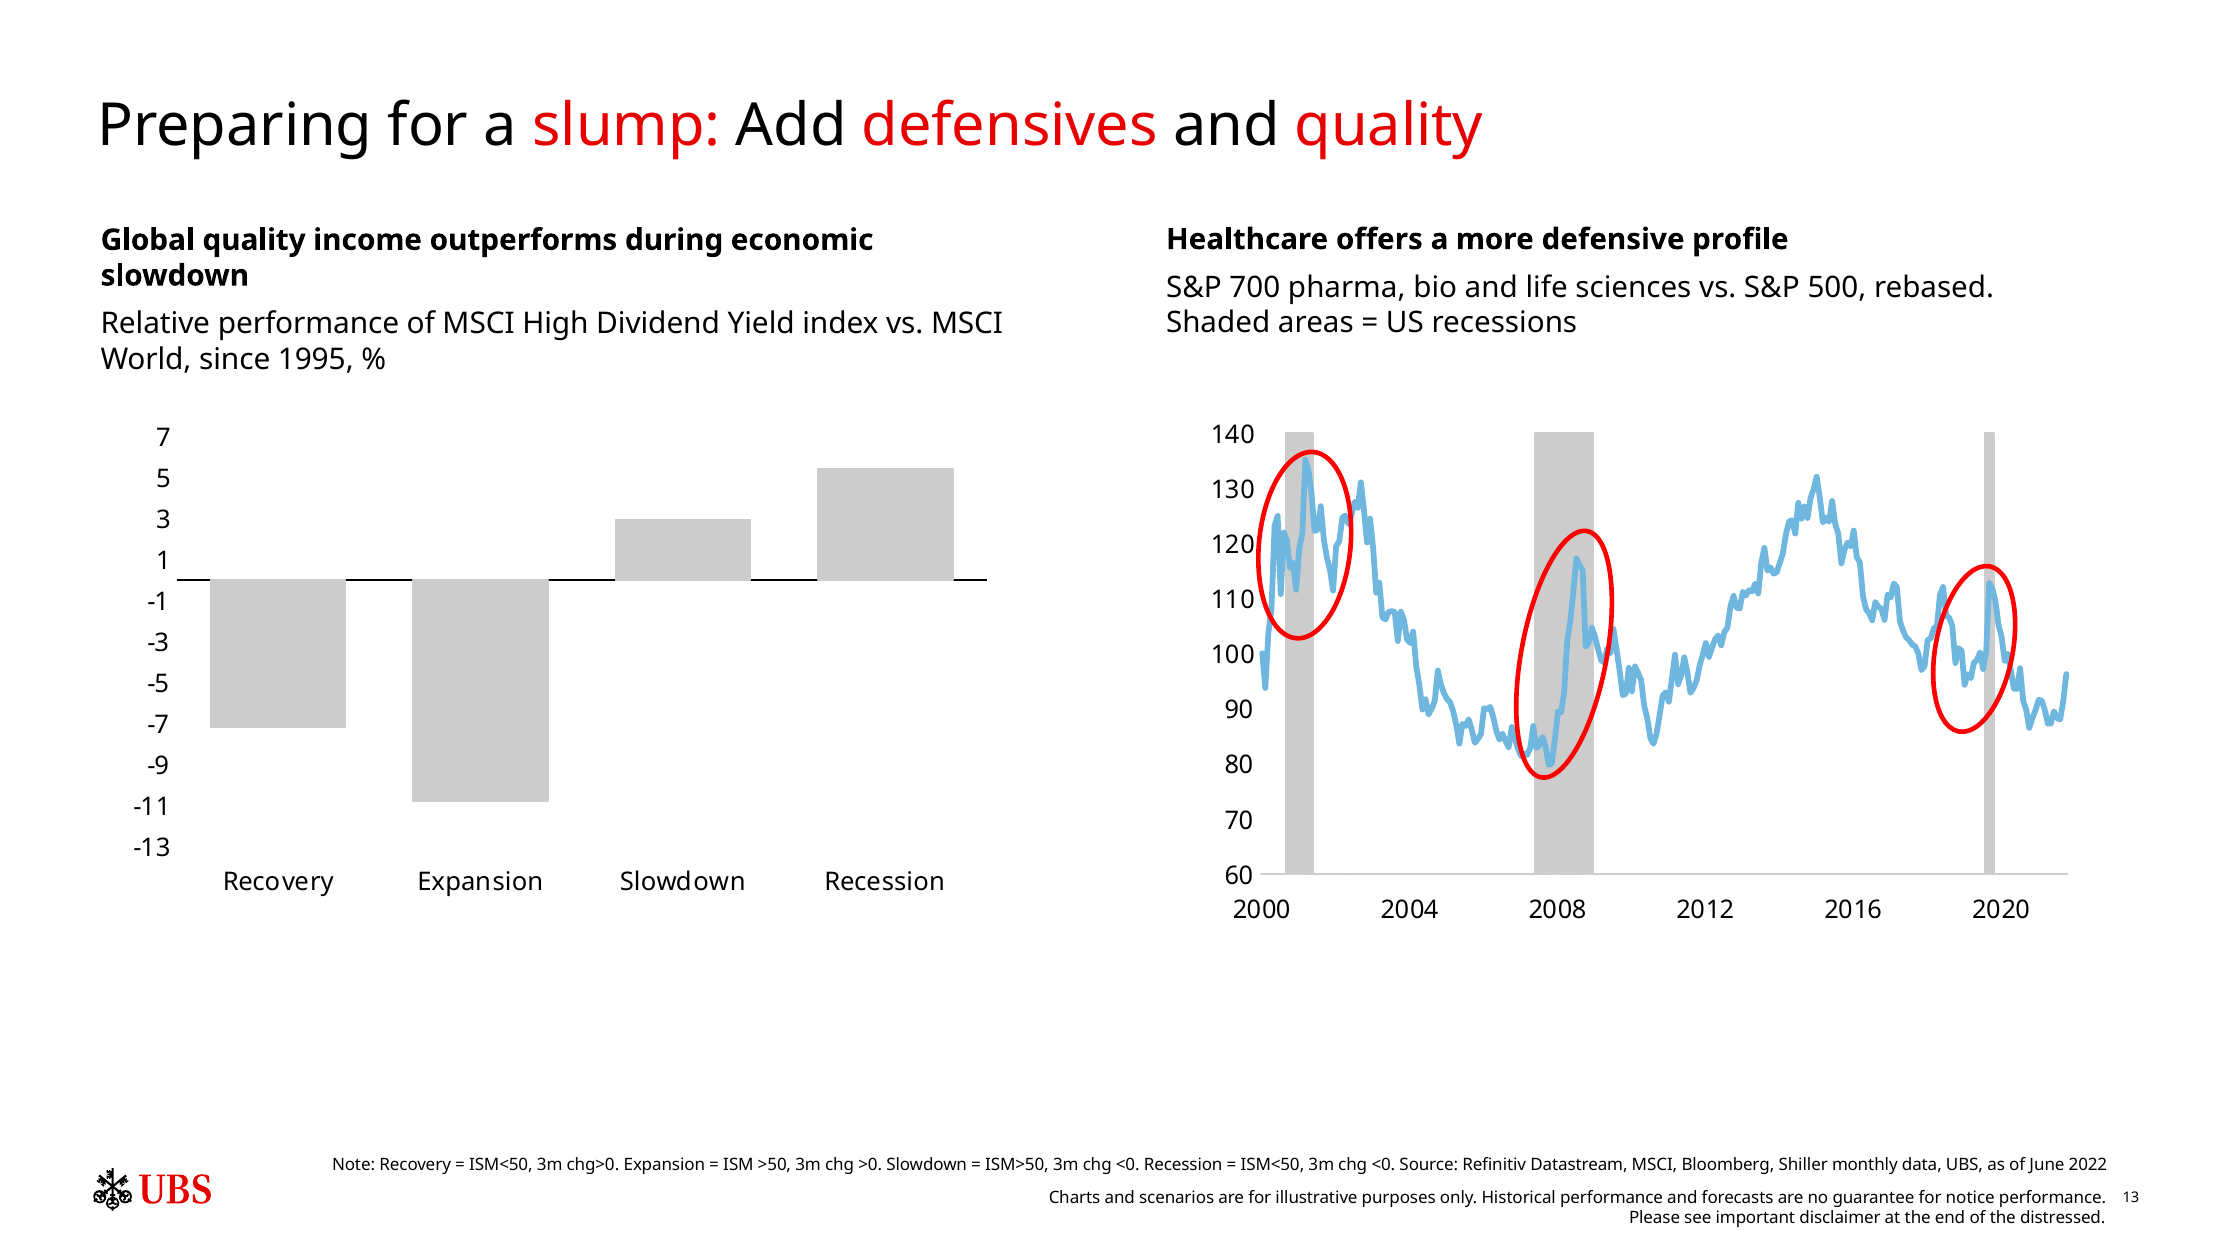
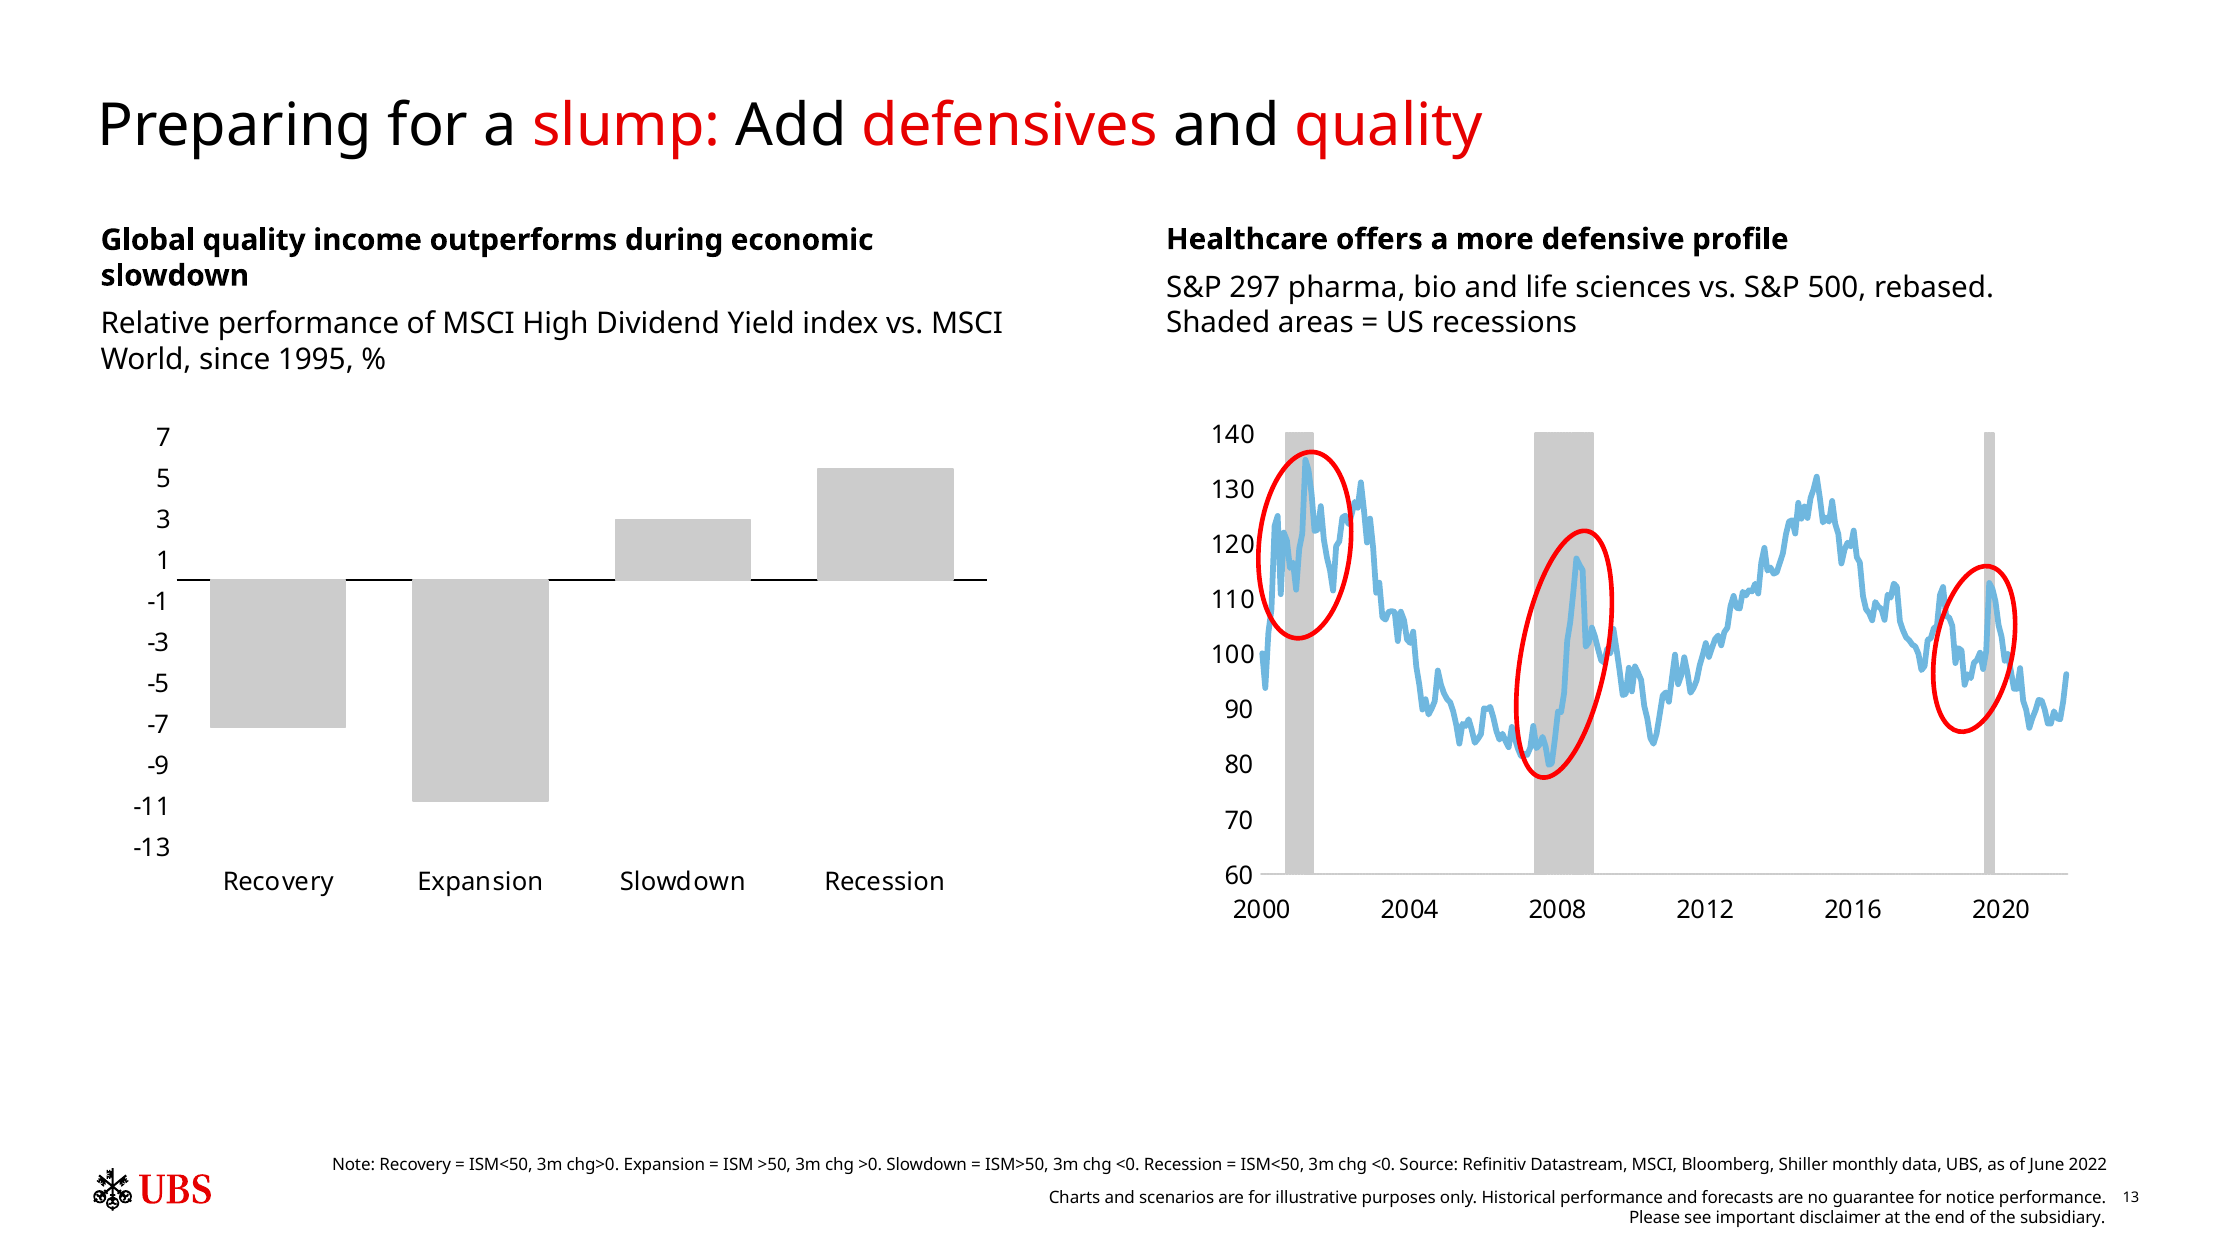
700: 700 -> 297
distressed: distressed -> subsidiary
